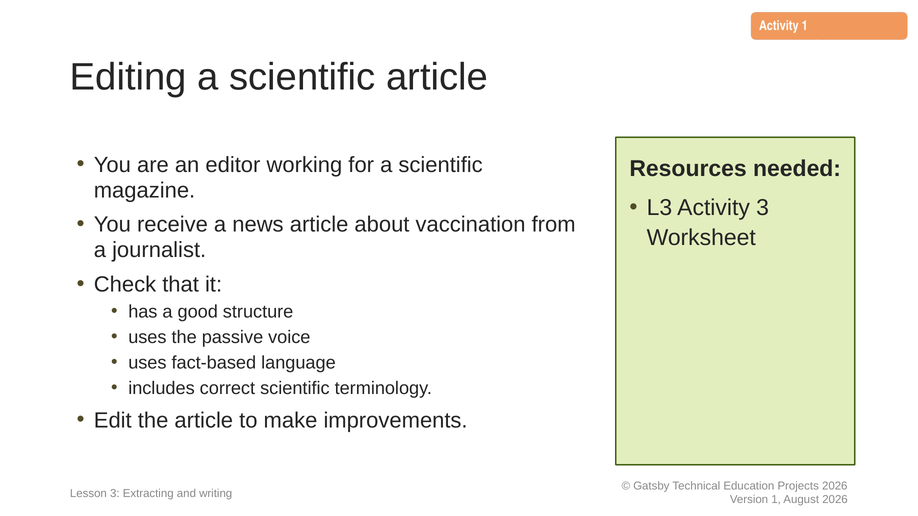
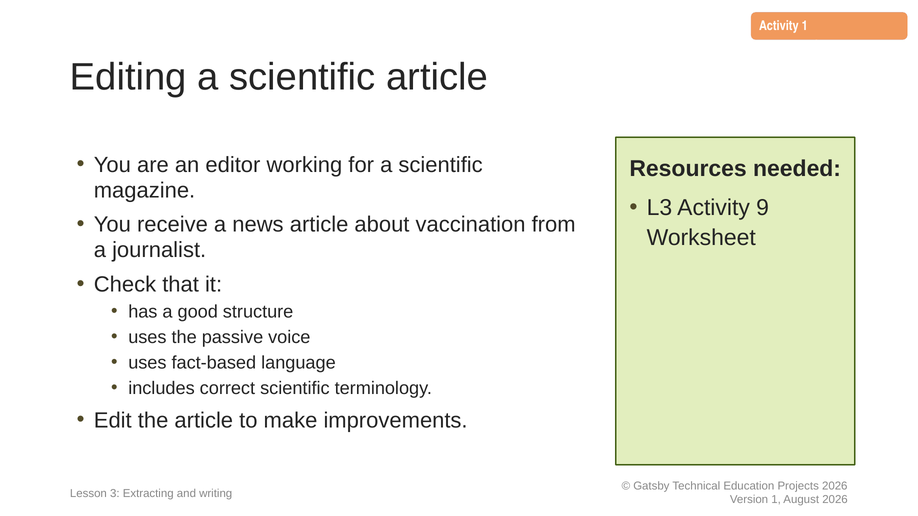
Activity 3: 3 -> 9
